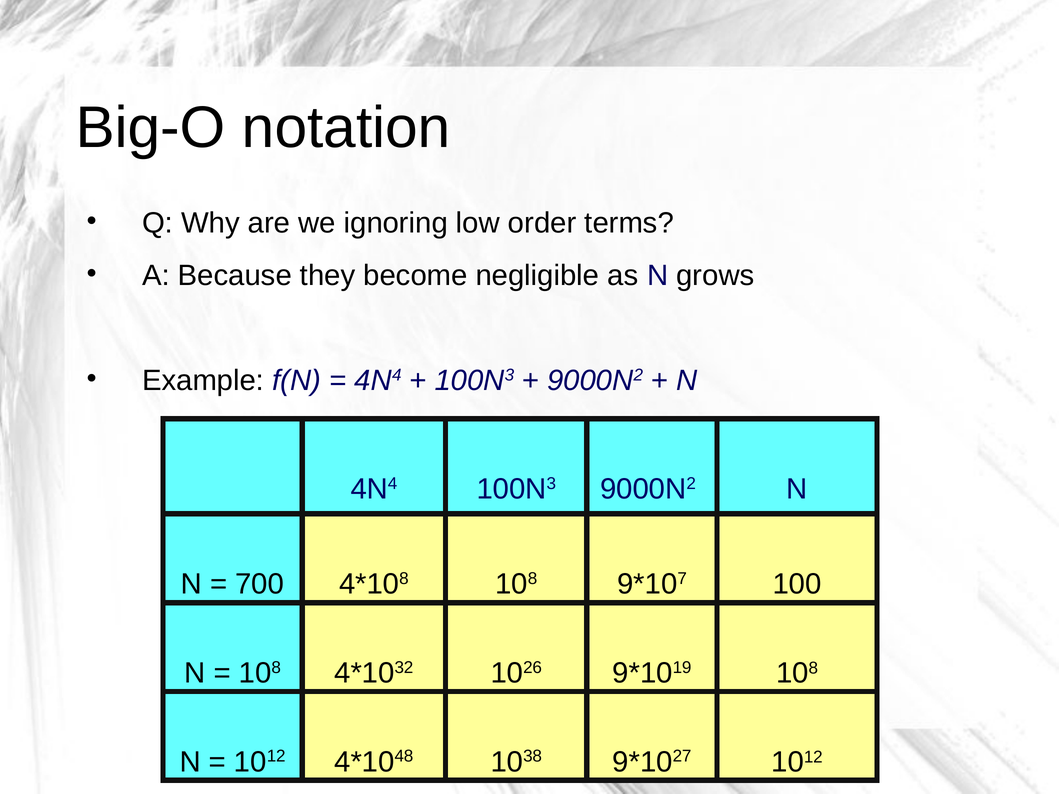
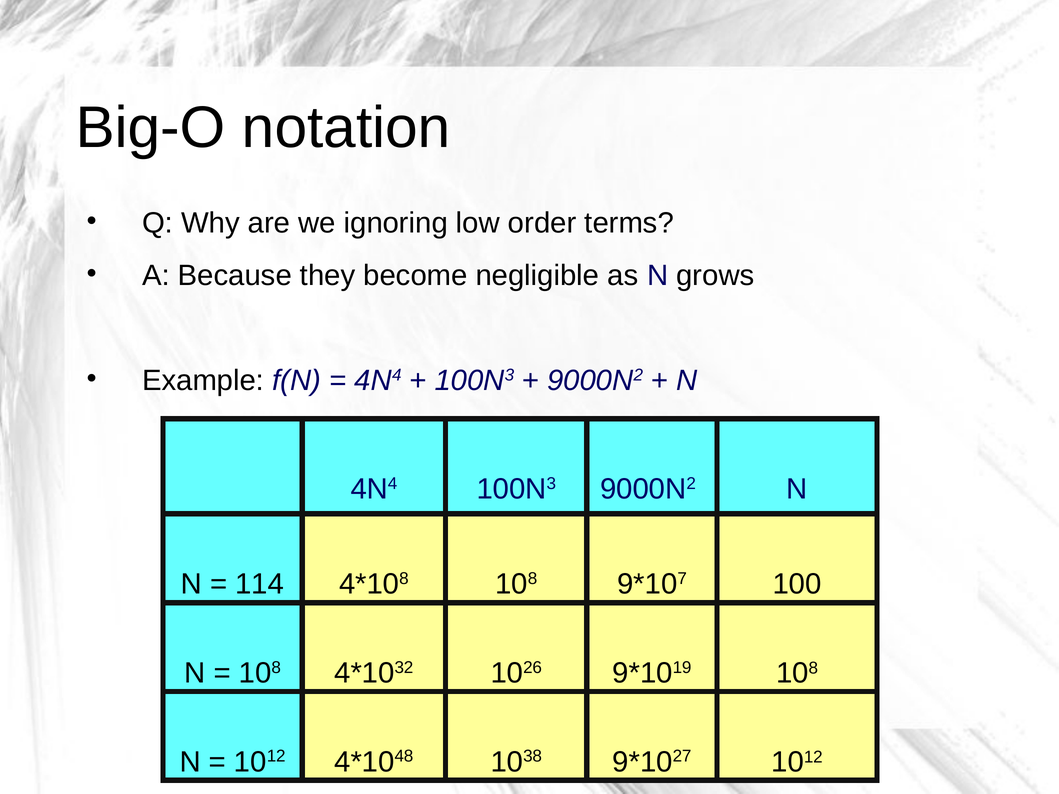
700: 700 -> 114
